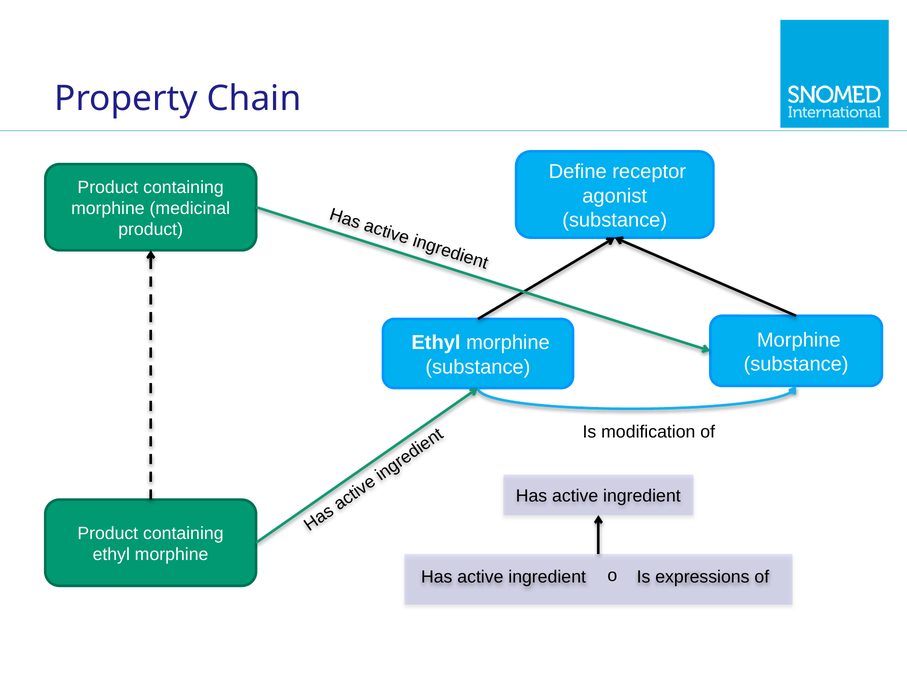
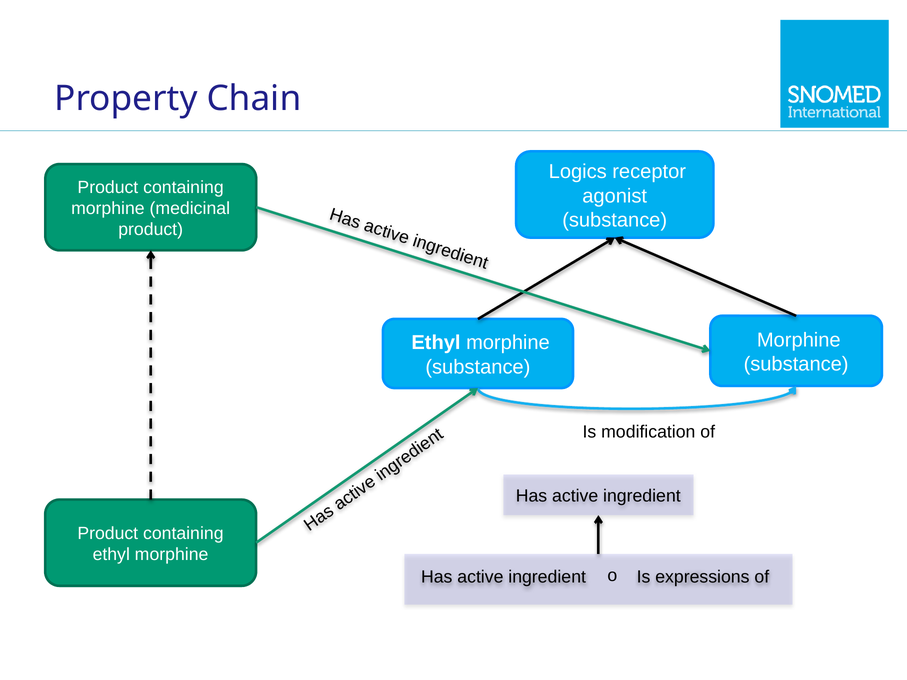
Define: Define -> Logics
